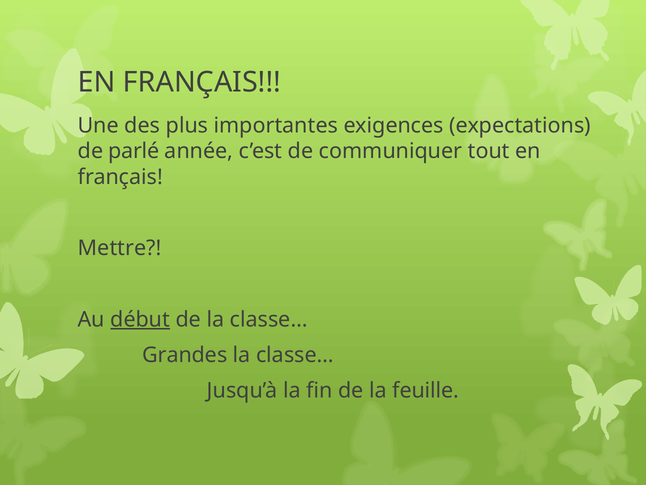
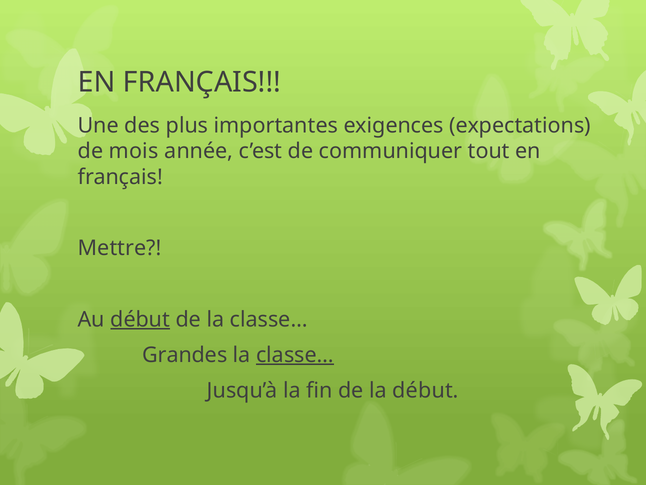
parlé: parlé -> mois
classe… at (295, 355) underline: none -> present
la feuille: feuille -> début
